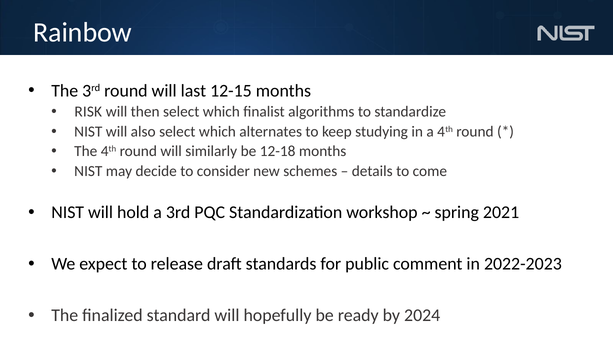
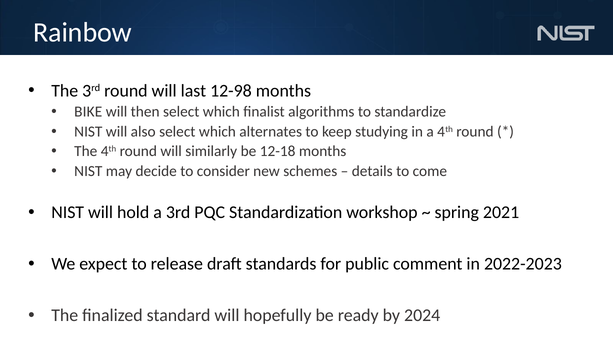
12-15: 12-15 -> 12-98
RISK: RISK -> BIKE
